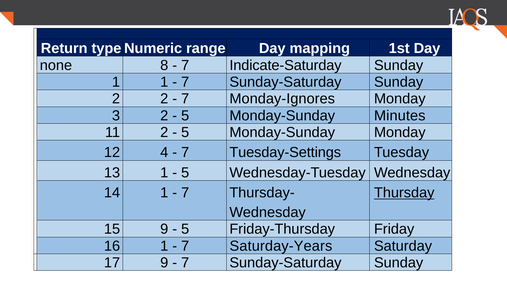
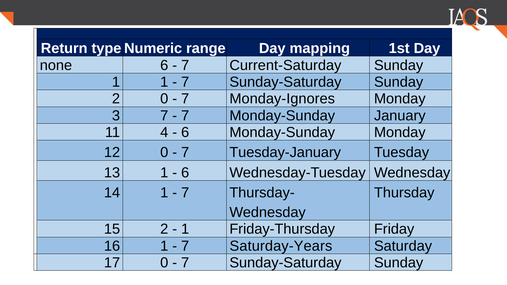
none 8: 8 -> 6
Indicate-Saturday: Indicate-Saturday -> Current-Saturday
2 2: 2 -> 0
3 2: 2 -> 7
5 at (185, 116): 5 -> 7
Minutes: Minutes -> January
11 2: 2 -> 4
5 at (185, 132): 5 -> 6
12 4: 4 -> 0
Tuesday-Settings: Tuesday-Settings -> Tuesday-January
5 at (185, 173): 5 -> 6
Thursday underline: present -> none
15 9: 9 -> 2
5 at (185, 229): 5 -> 1
17 9: 9 -> 0
